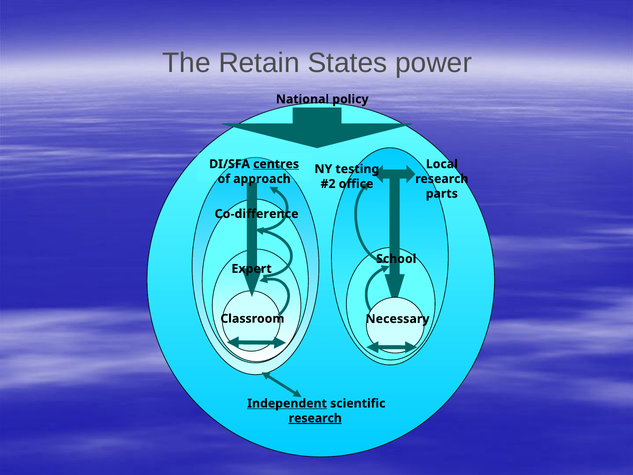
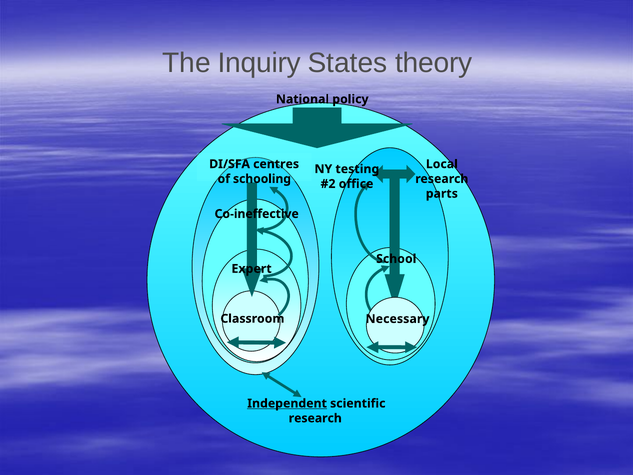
Retain: Retain -> Inquiry
power: power -> theory
centres underline: present -> none
approach: approach -> schooling
Co-difference: Co-difference -> Co-ineffective
research at (315, 418) underline: present -> none
